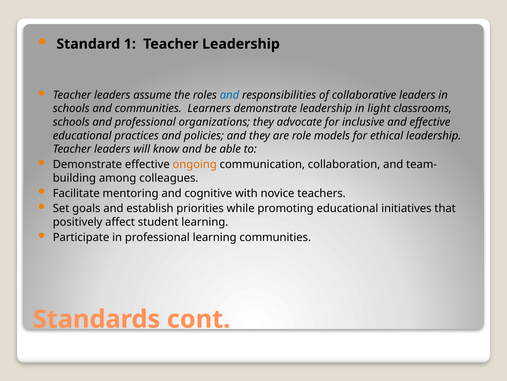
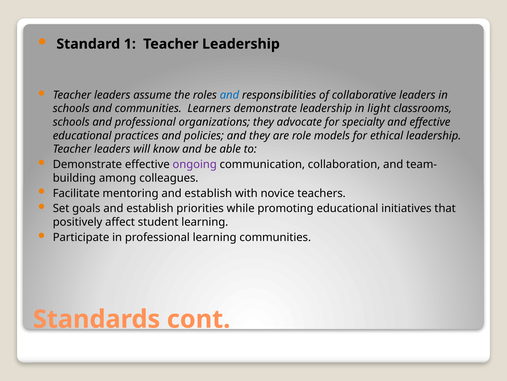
inclusive: inclusive -> specialty
ongoing colour: orange -> purple
mentoring and cognitive: cognitive -> establish
